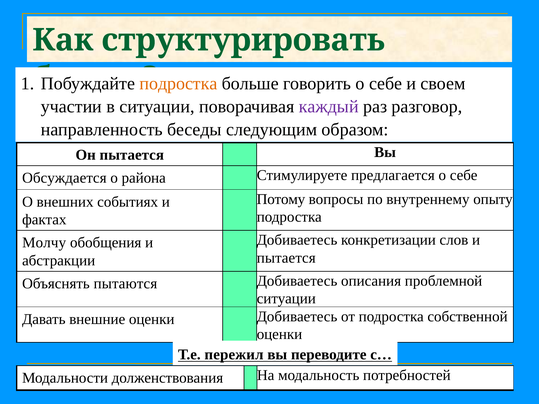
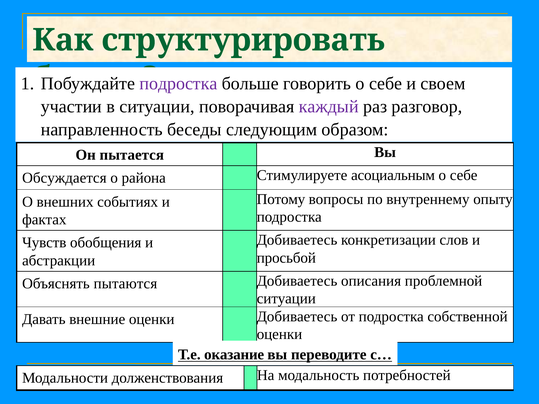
подростка at (178, 84) colour: orange -> purple
предлагается: предлагается -> асоциальным
Молчу: Молчу -> Чувств
пытается at (286, 258): пытается -> просьбой
пережил: пережил -> оказание
